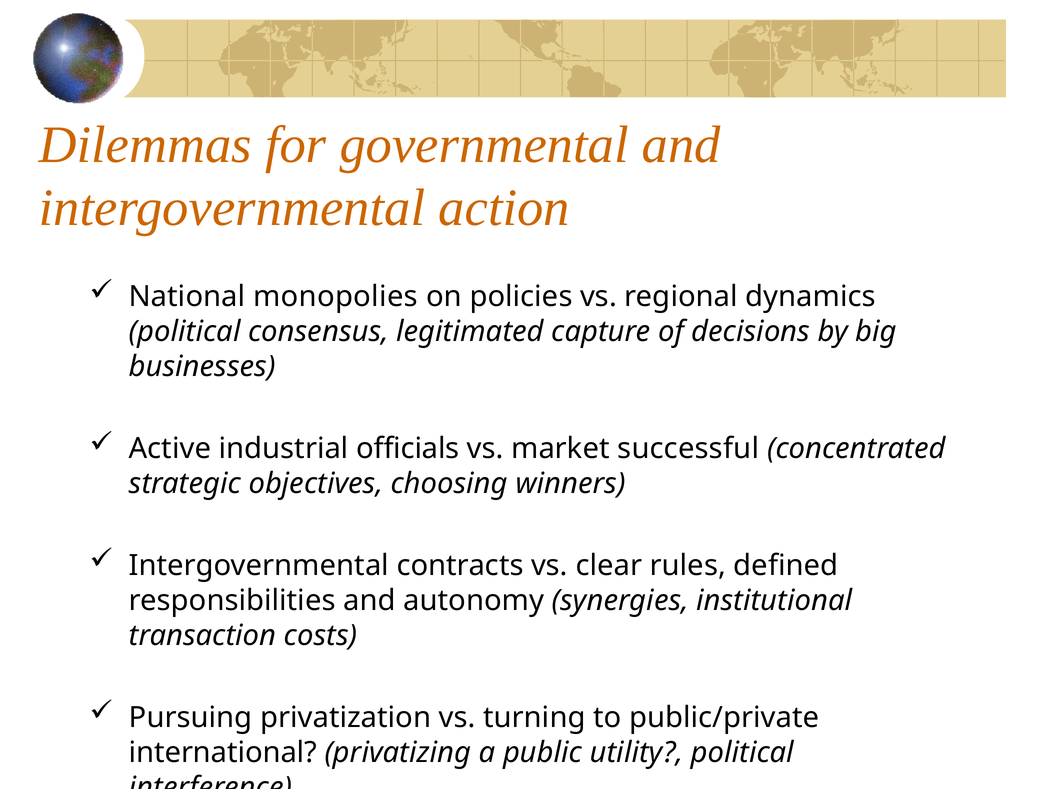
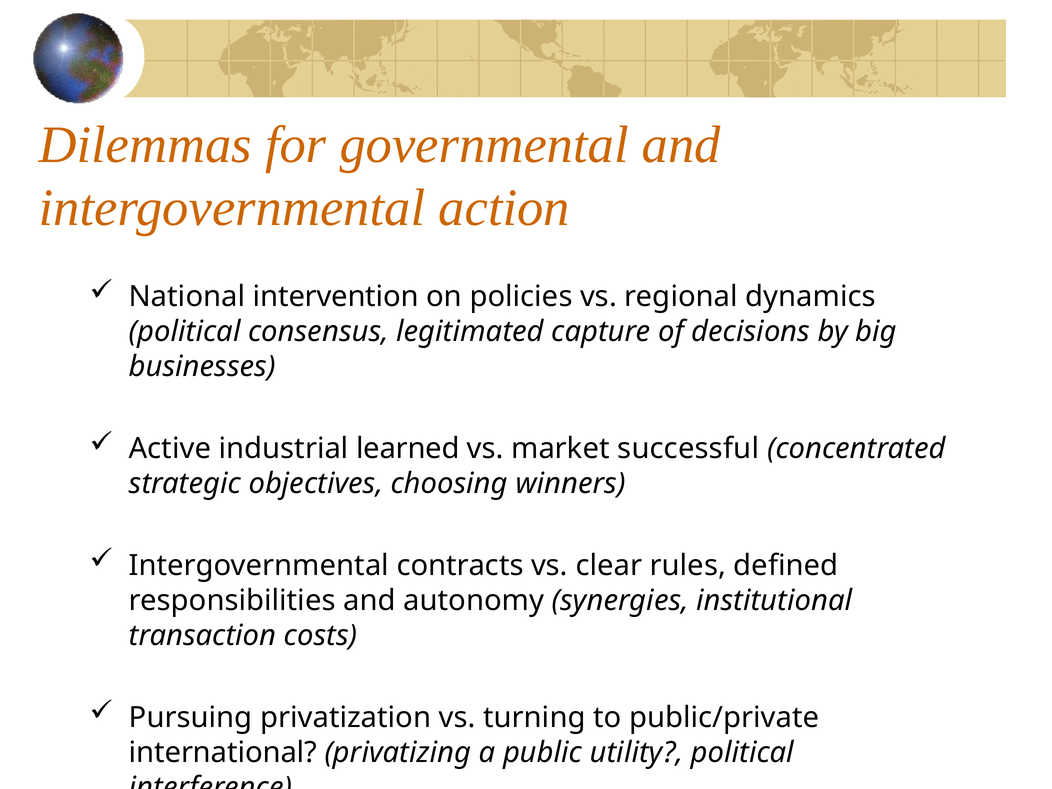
monopolies: monopolies -> intervention
officials: officials -> learned
